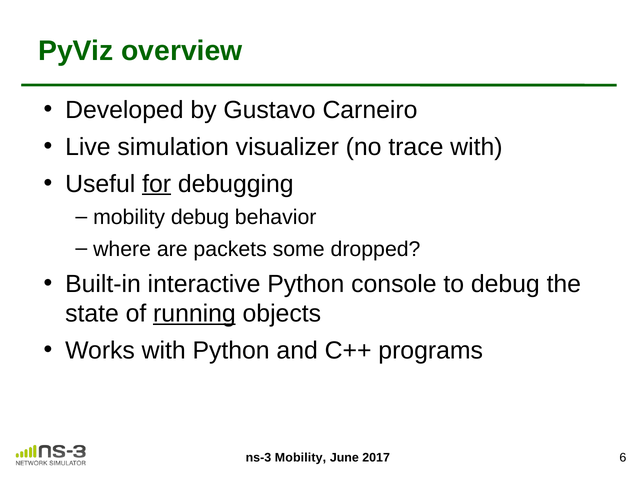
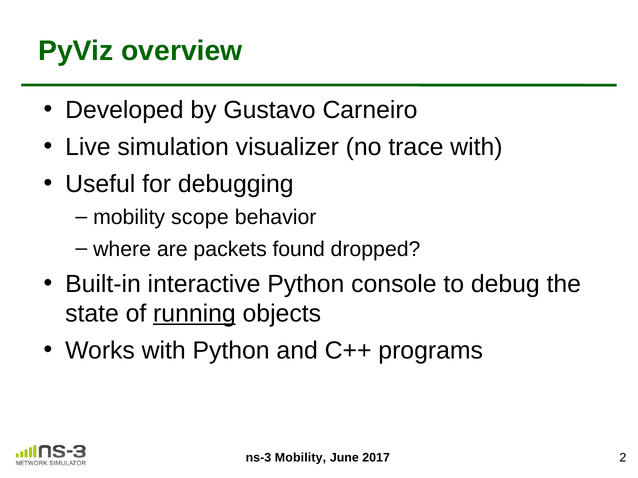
for underline: present -> none
mobility debug: debug -> scope
some: some -> found
6: 6 -> 2
